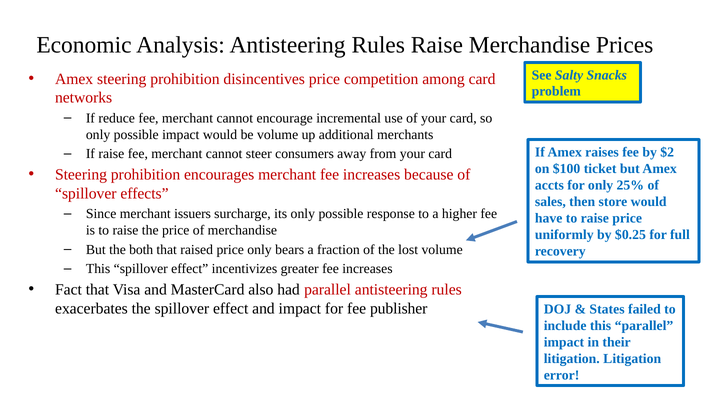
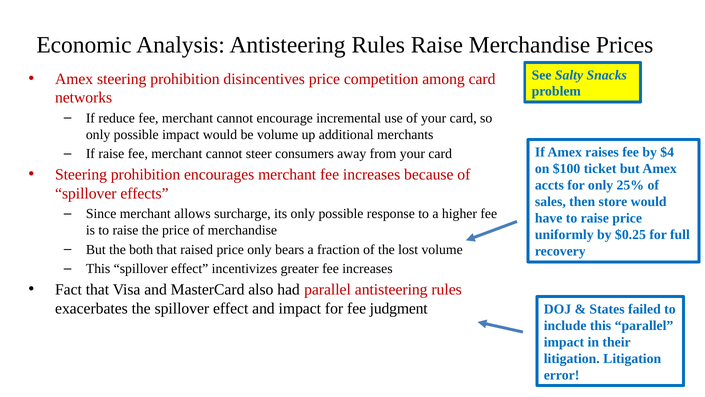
$2: $2 -> $4
issuers: issuers -> allows
publisher: publisher -> judgment
